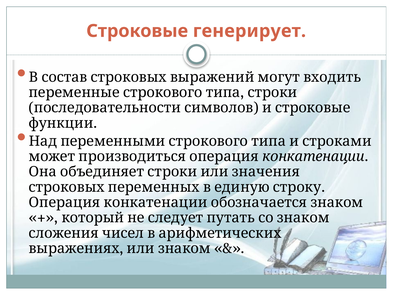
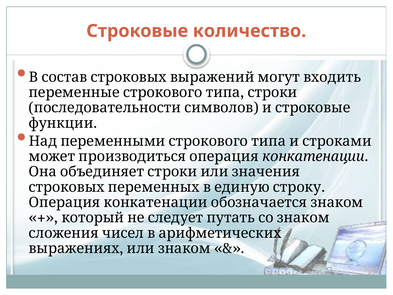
генерирует: генерирует -> количество
